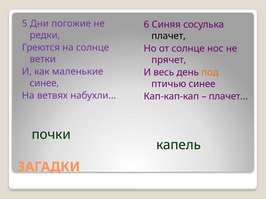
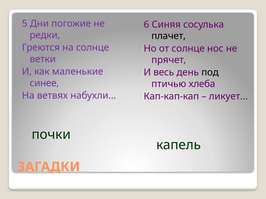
под colour: orange -> black
птичью синее: синее -> хлеба
плачет…: плачет… -> ликует…
